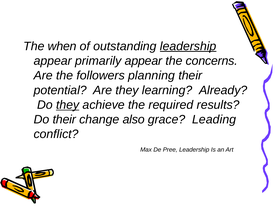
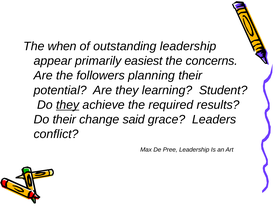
leadership at (188, 46) underline: present -> none
primarily appear: appear -> easiest
Already: Already -> Student
also: also -> said
Leading: Leading -> Leaders
